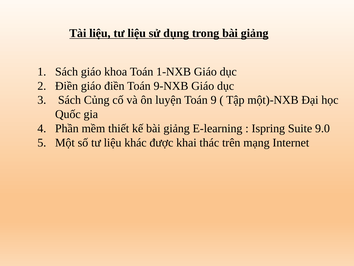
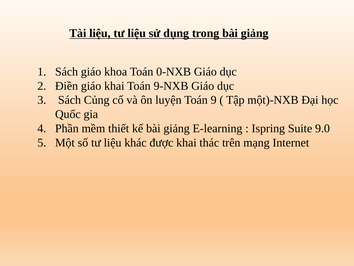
1-NXB: 1-NXB -> 0-NXB
giáo điền: điền -> khai
